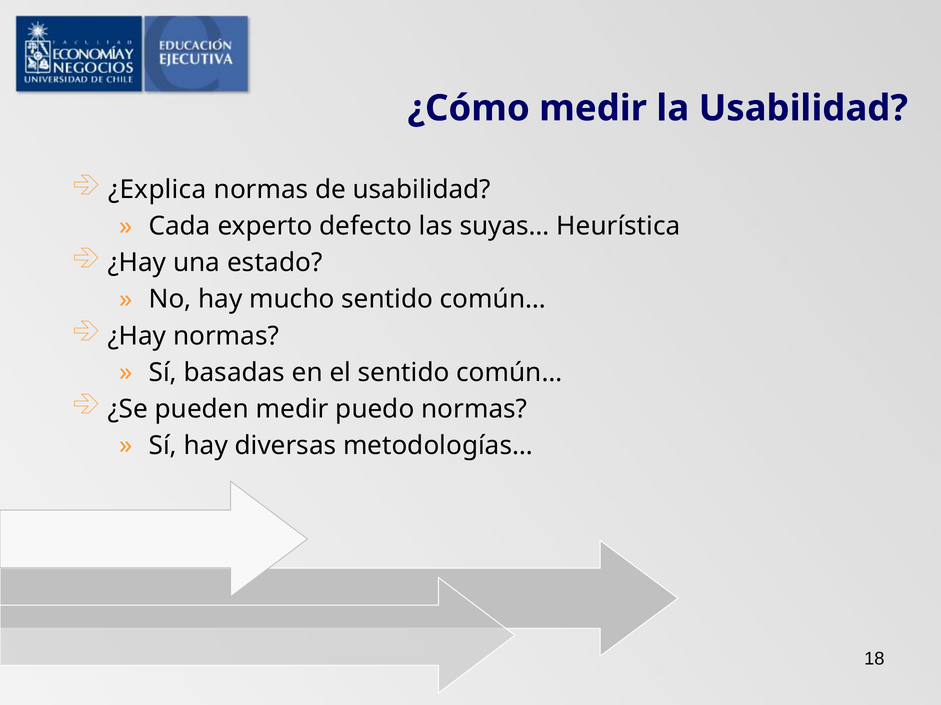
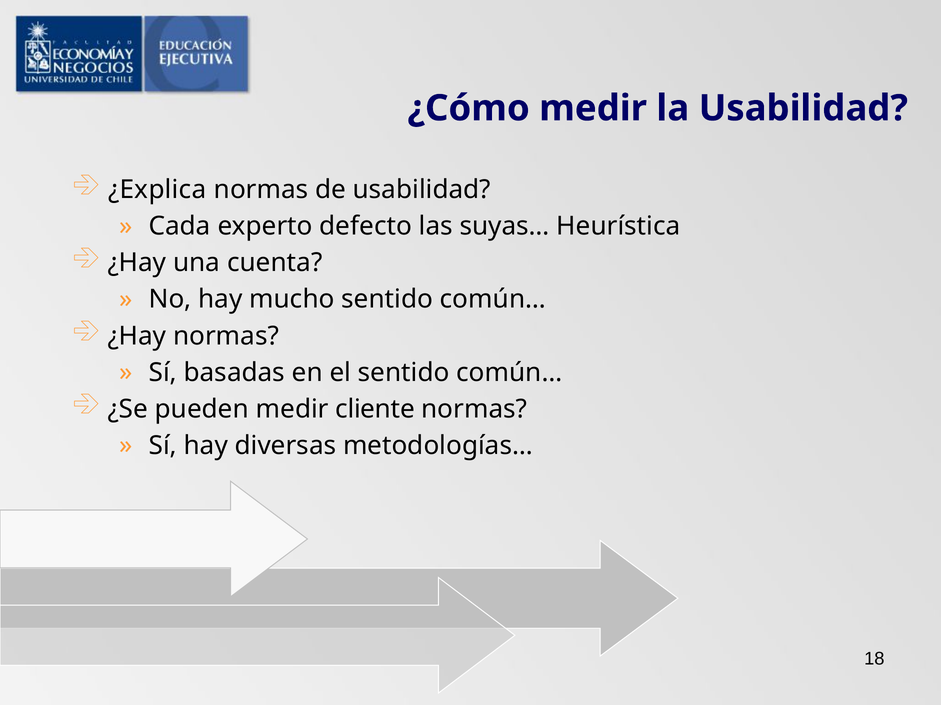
estado: estado -> cuenta
puedo: puedo -> cliente
